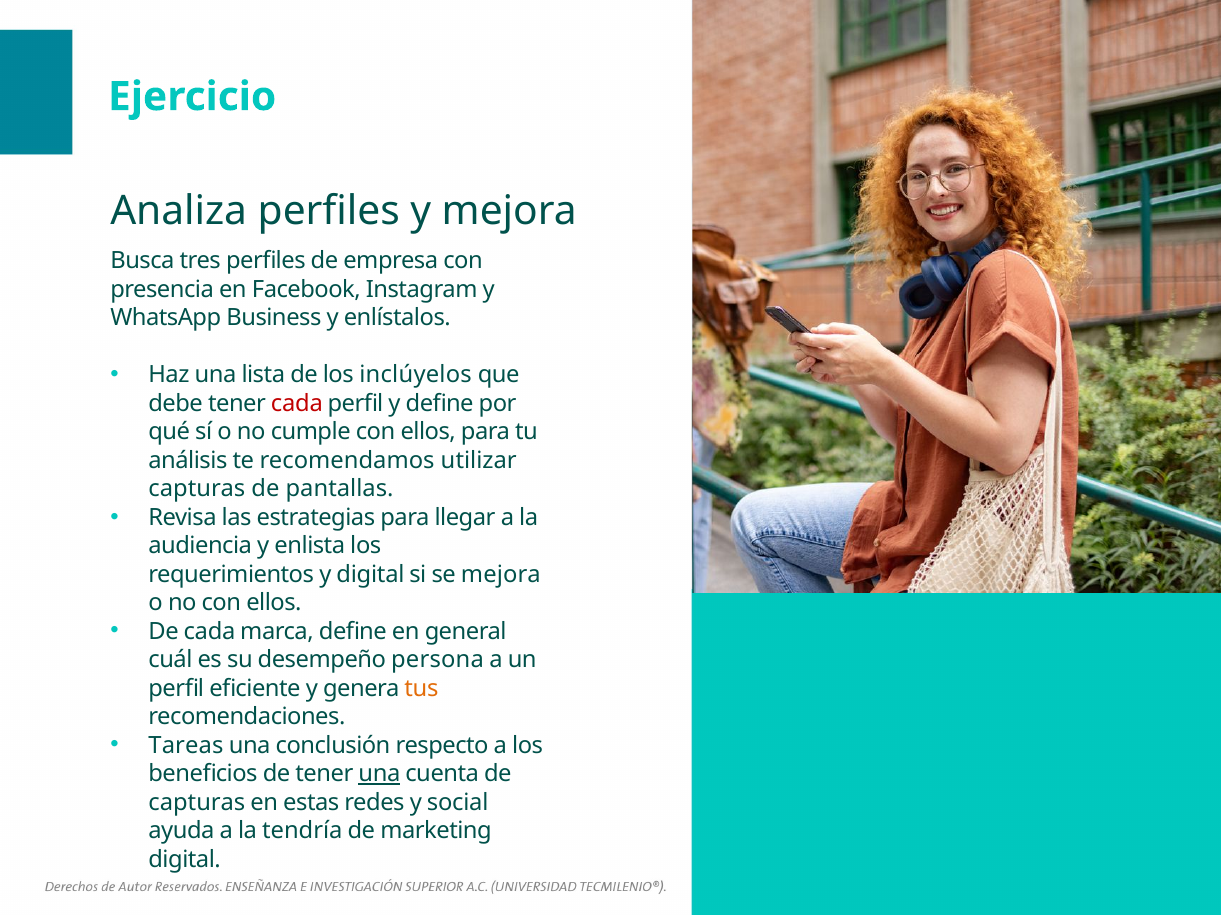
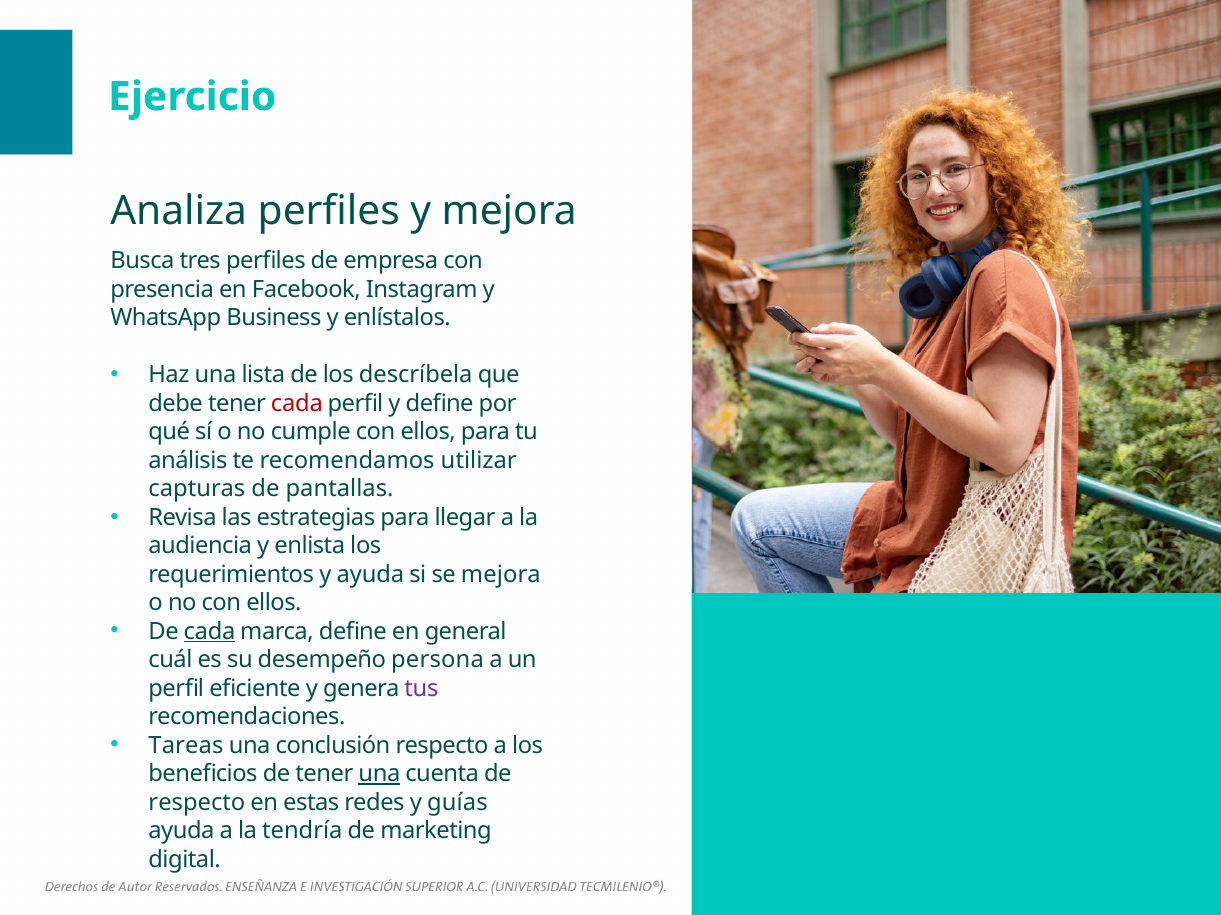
inclúyelos: inclúyelos -> descríbela
y digital: digital -> ayuda
cada at (210, 632) underline: none -> present
tus colour: orange -> purple
capturas at (197, 803): capturas -> respecto
social: social -> guías
